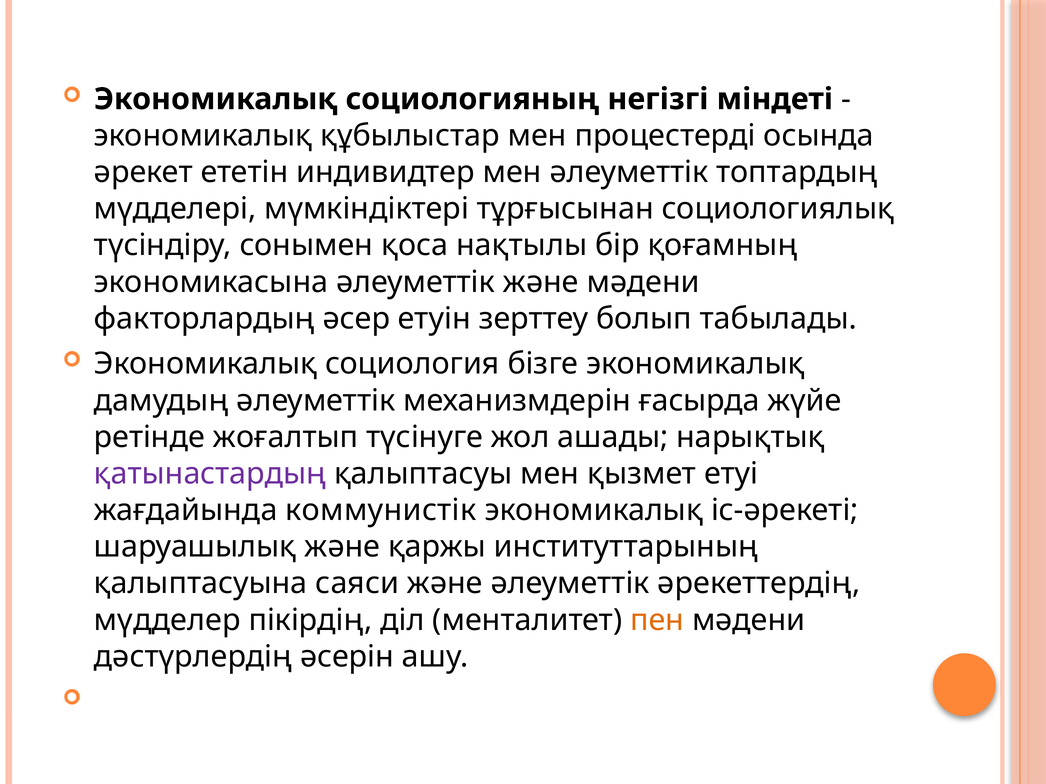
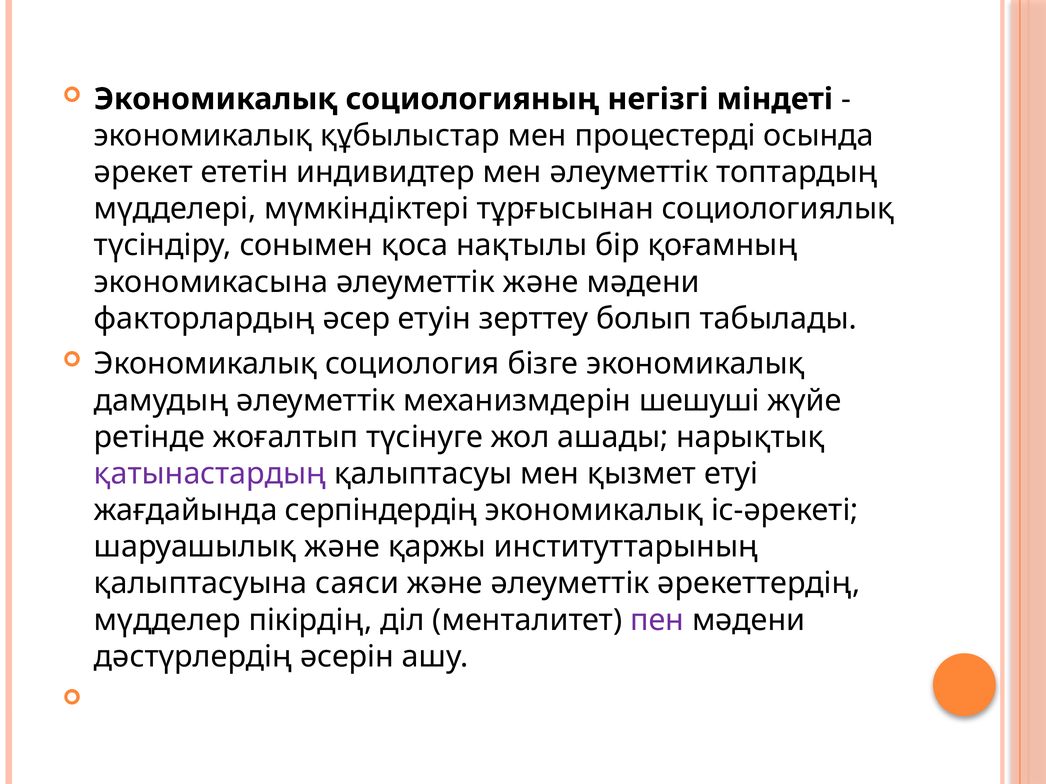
ғасырда: ғасырда -> шешуші
коммунистік: коммунистік -> серпіндердің
пен colour: orange -> purple
